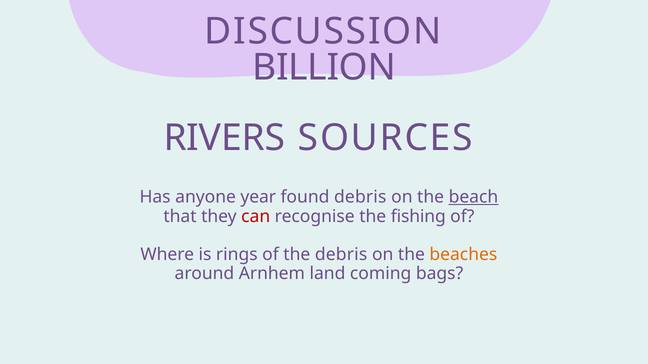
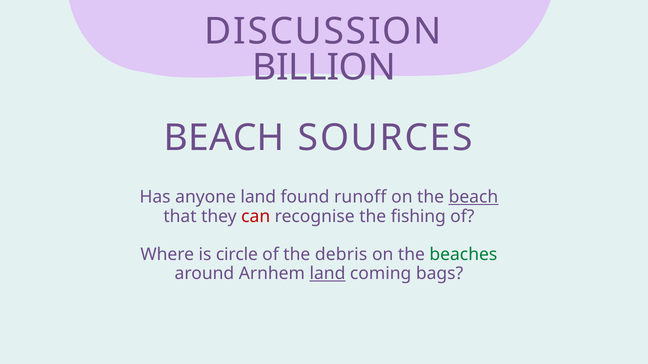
RIVERS at (224, 138): RIVERS -> BEACH
anyone year: year -> land
found debris: debris -> runoff
rings: rings -> circle
beaches colour: orange -> green
land at (327, 274) underline: none -> present
